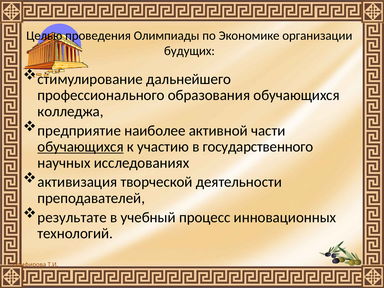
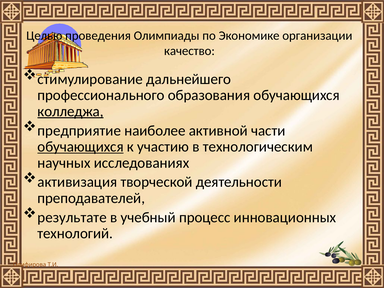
будущих: будущих -> качество
колледжа underline: none -> present
государственного: государственного -> технологическим
